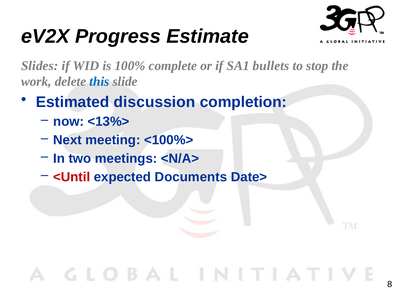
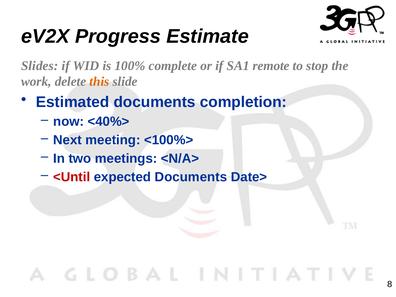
bullets: bullets -> remote
this colour: blue -> orange
Estimated discussion: discussion -> documents
<13%>: <13%> -> <40%>
